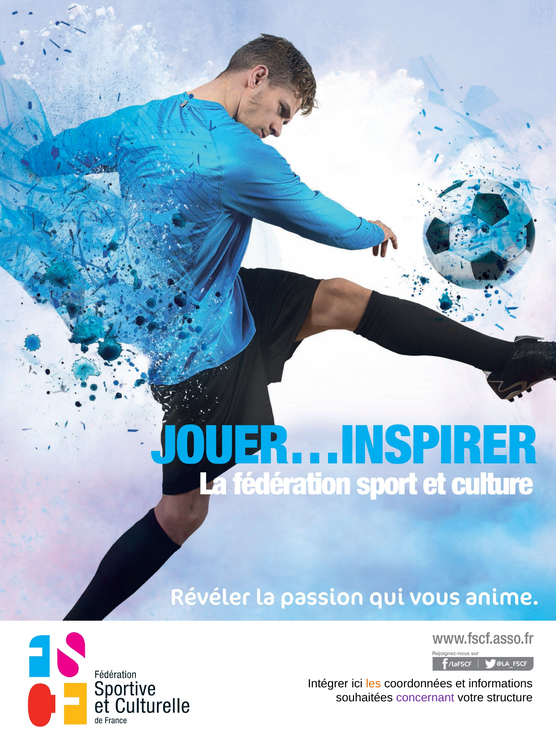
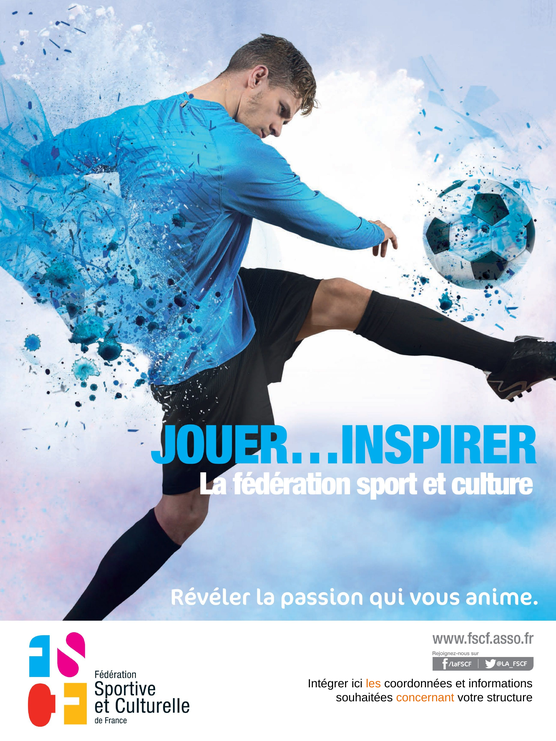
concernant colour: purple -> orange
